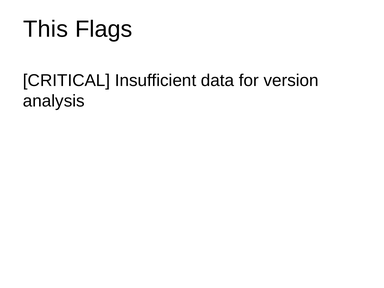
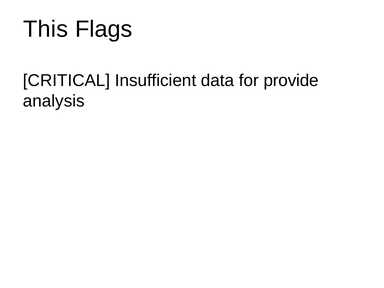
version: version -> provide
